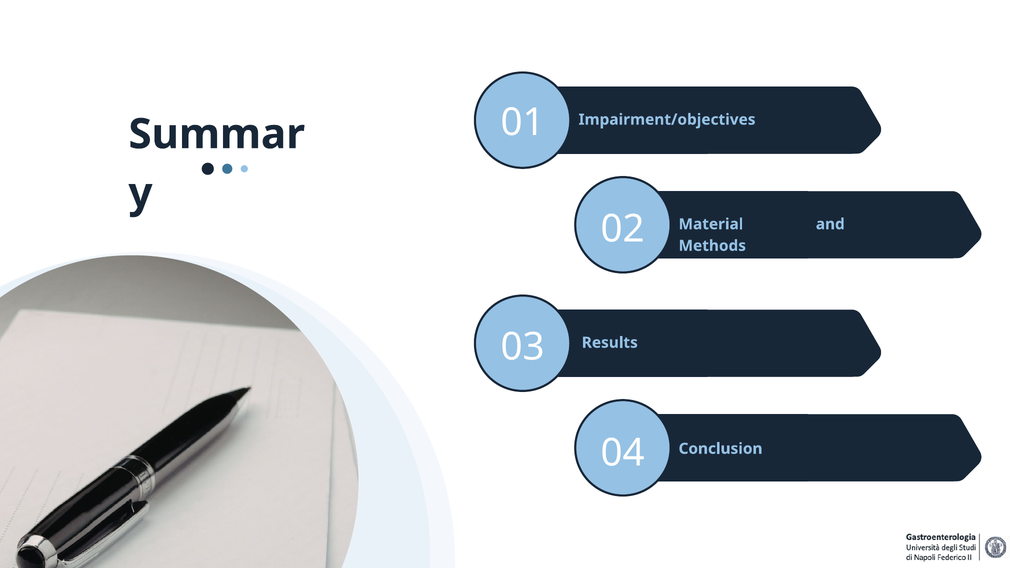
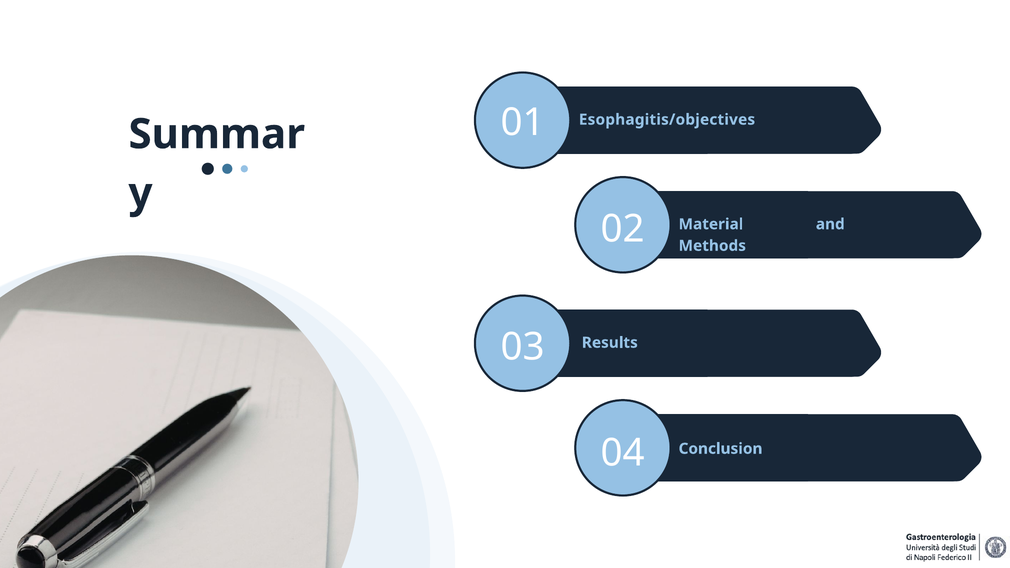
Impairment/objectives: Impairment/objectives -> Esophagitis/objectives
